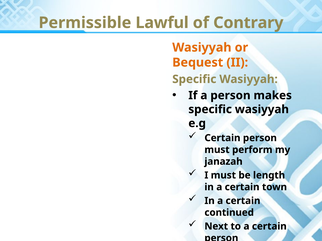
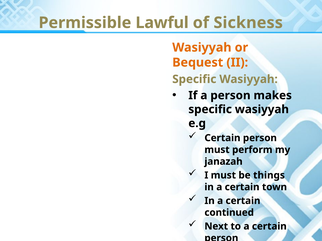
Contrary: Contrary -> Sickness
length: length -> things
